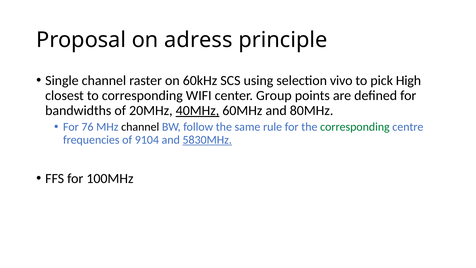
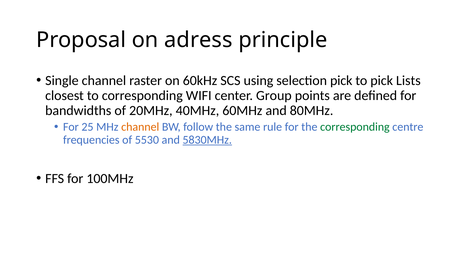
selection vivo: vivo -> pick
High: High -> Lists
40MHz underline: present -> none
76: 76 -> 25
channel at (140, 127) colour: black -> orange
9104: 9104 -> 5530
